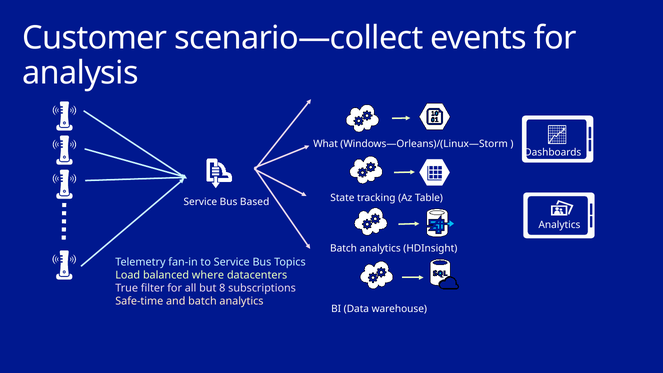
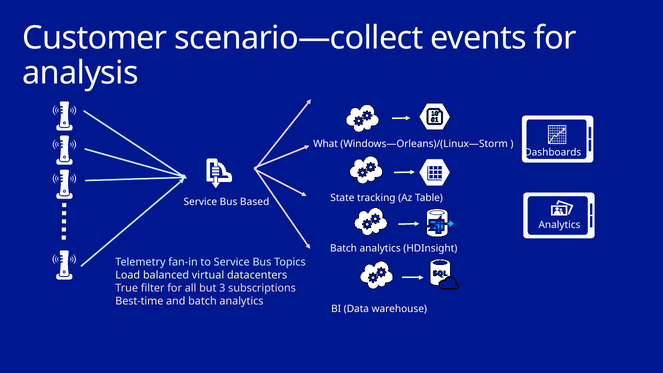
where: where -> virtual
8: 8 -> 3
Safe-time: Safe-time -> Best-time
